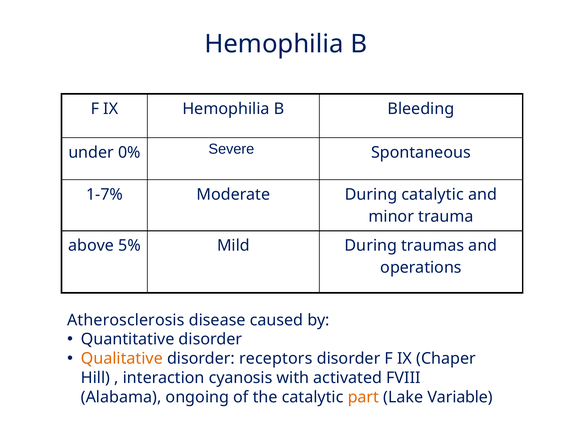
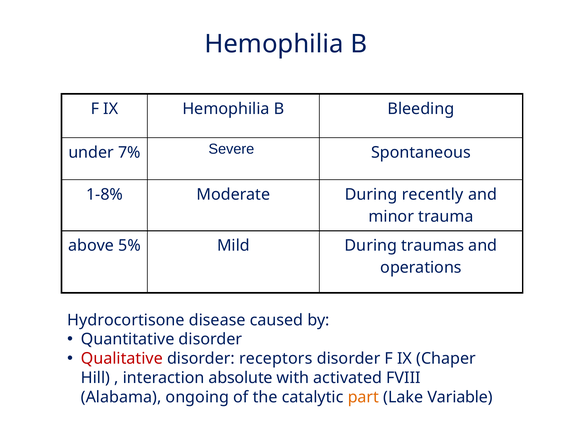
0%: 0% -> 7%
1-7%: 1-7% -> 1-8%
During catalytic: catalytic -> recently
Atherosclerosis: Atherosclerosis -> Hydrocortisone
Qualitative colour: orange -> red
cyanosis: cyanosis -> absolute
